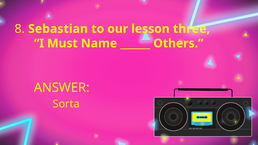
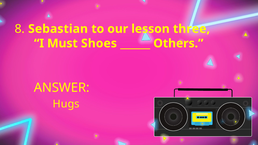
Name: Name -> Shoes
Sorta: Sorta -> Hugs
